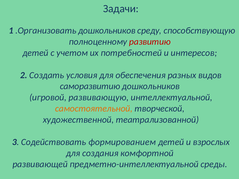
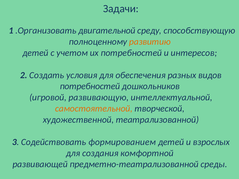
.Организовать дошкольников: дошкольников -> двигательной
развитию colour: red -> orange
саморазвитию at (90, 86): саморазвитию -> потребностей
предметно-интеллектуальной: предметно-интеллектуальной -> предметно-театрализованной
